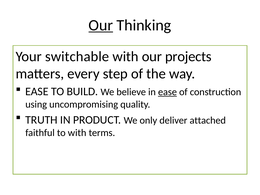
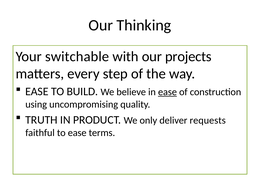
Our at (101, 25) underline: present -> none
attached: attached -> requests
to with: with -> ease
